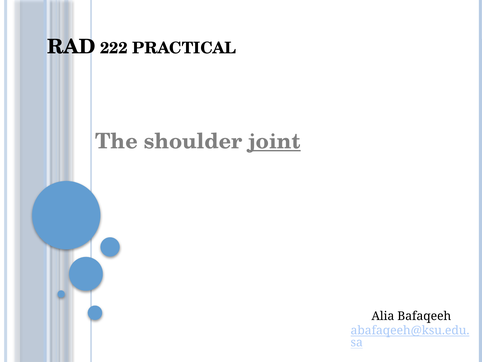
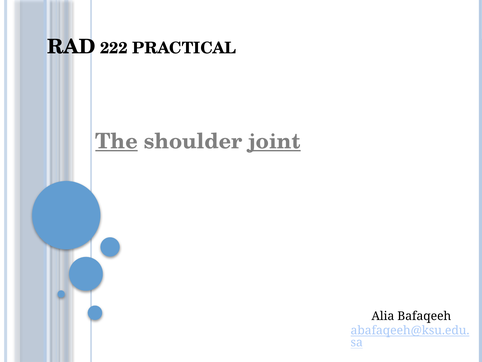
The underline: none -> present
